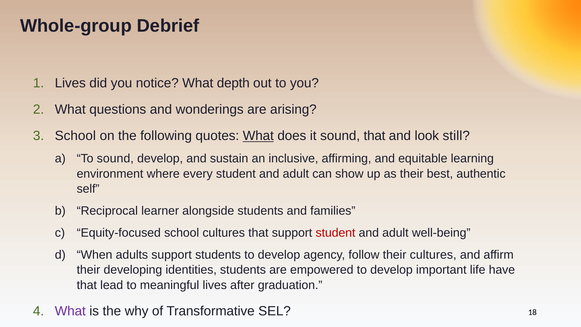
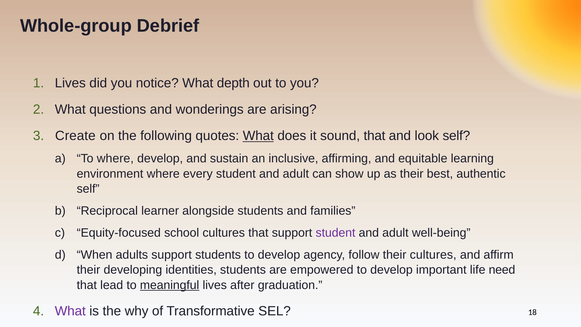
School at (75, 136): School -> Create
look still: still -> self
To sound: sound -> where
student at (335, 233) colour: red -> purple
have: have -> need
meaningful underline: none -> present
